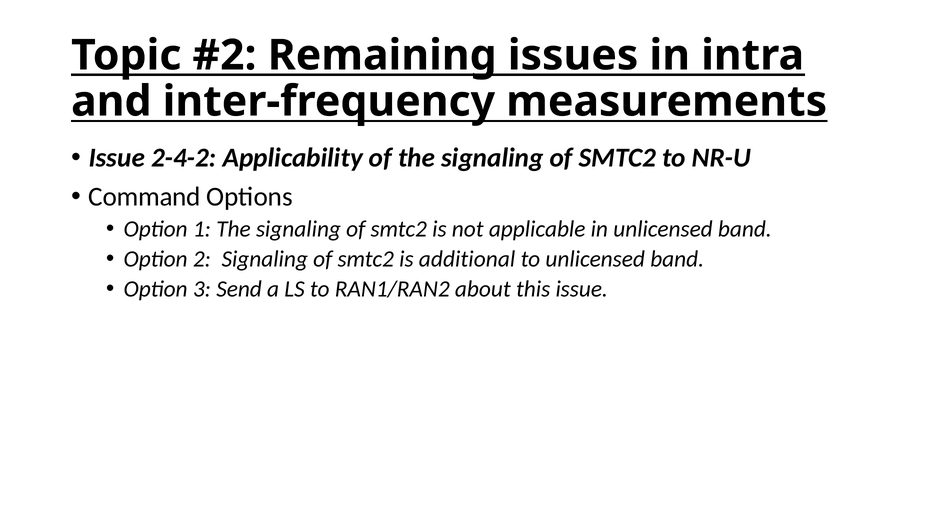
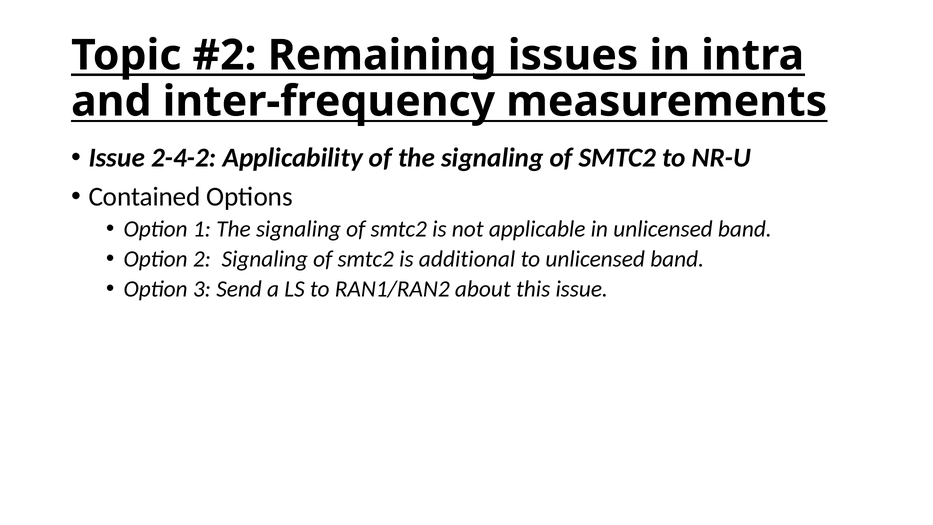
Command: Command -> Contained
